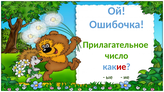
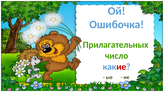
Прилагательное: Прилагательное -> Прилагательных
